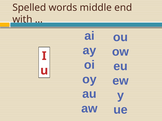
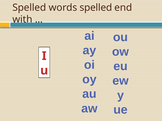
words middle: middle -> spelled
